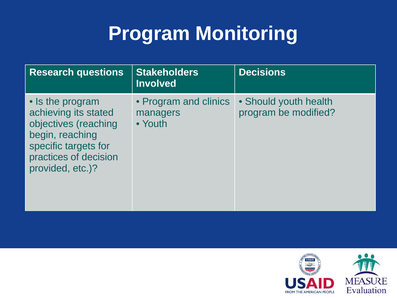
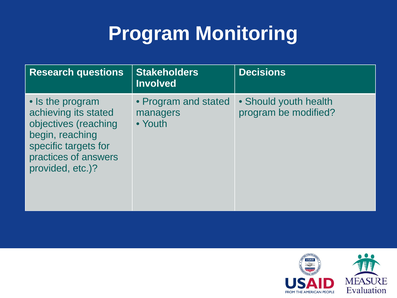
and clinics: clinics -> stated
decision: decision -> answers
